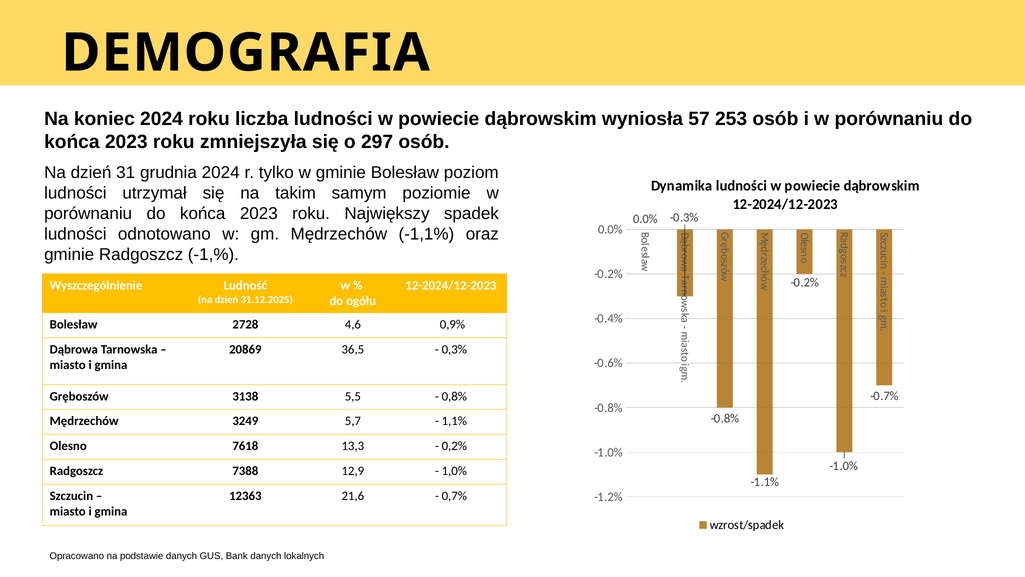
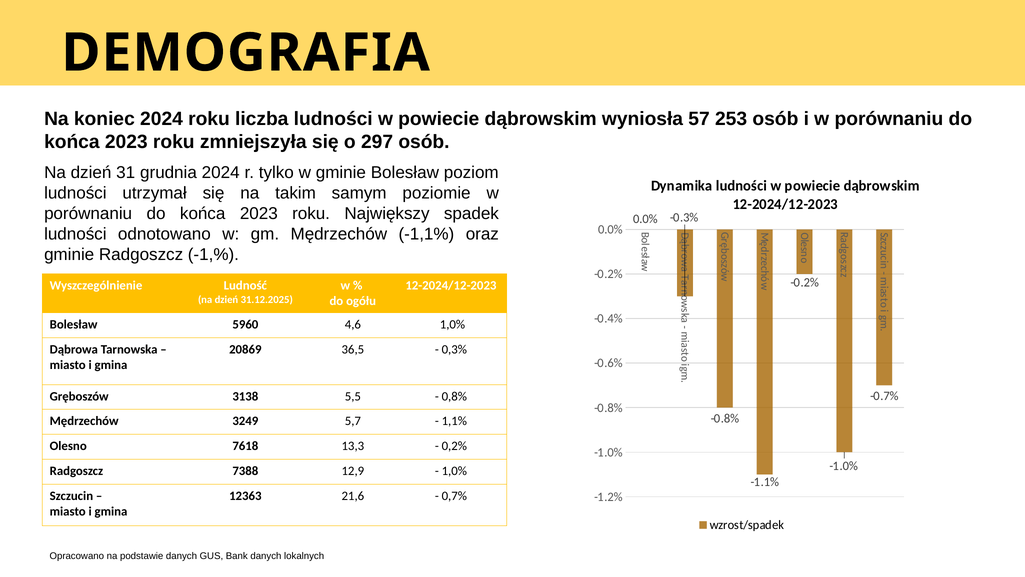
2728: 2728 -> 5960
4,6 0,9%: 0,9% -> 1,0%
